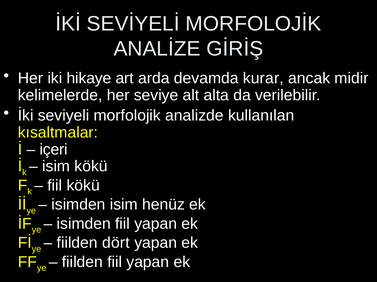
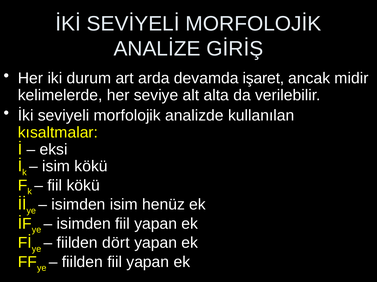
hikaye: hikaye -> durum
kurar: kurar -> işaret
içeri: içeri -> eksi
